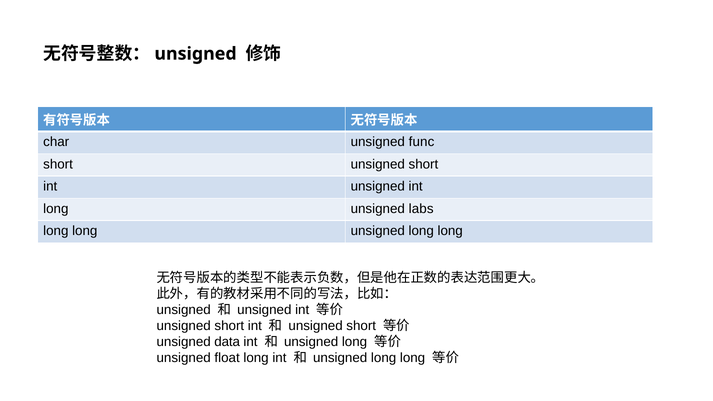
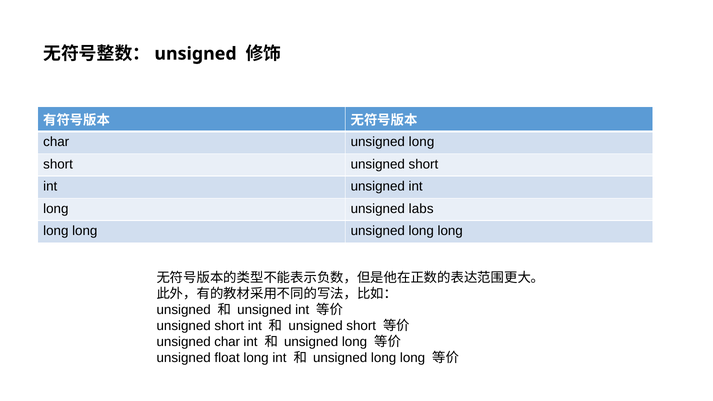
char unsigned func: func -> long
unsigned data: data -> char
